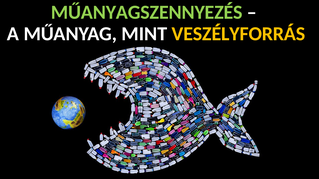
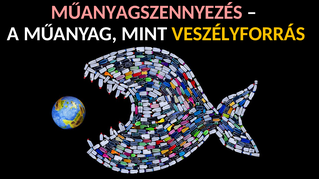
MŰANYAGSZENNYEZÉS colour: light green -> pink
